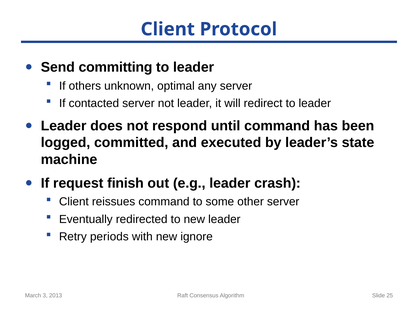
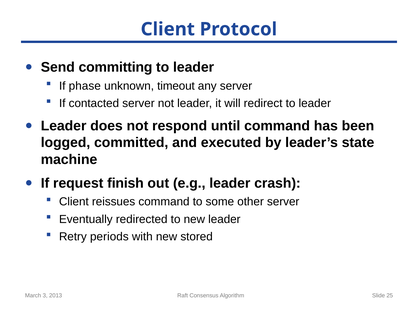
others: others -> phase
optimal: optimal -> timeout
ignore: ignore -> stored
